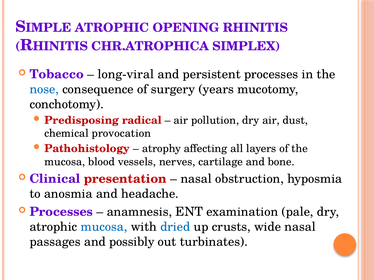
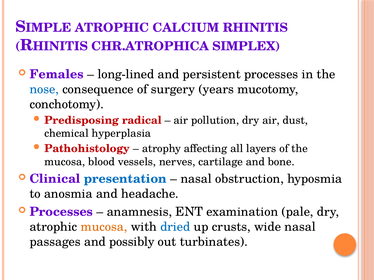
OPENING: OPENING -> CALCIUM
Tobacco: Tobacco -> Females
long-viral: long-viral -> long-lined
provocation: provocation -> hyperplasia
presentation colour: red -> blue
mucosa at (104, 227) colour: blue -> orange
